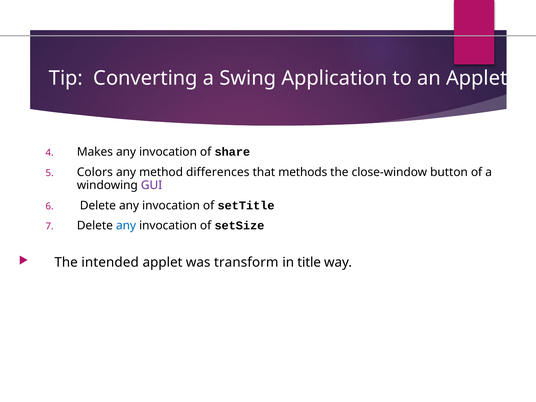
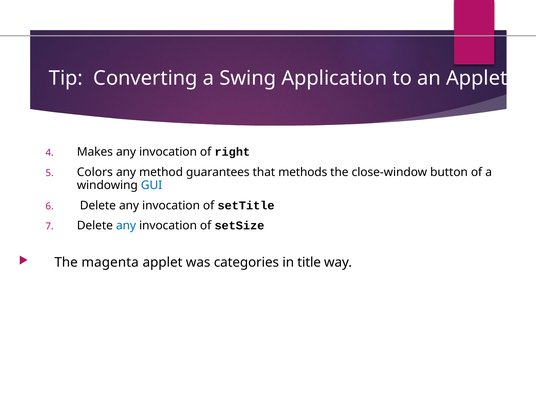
share: share -> right
differences: differences -> guarantees
GUI colour: purple -> blue
intended: intended -> magenta
transform: transform -> categories
